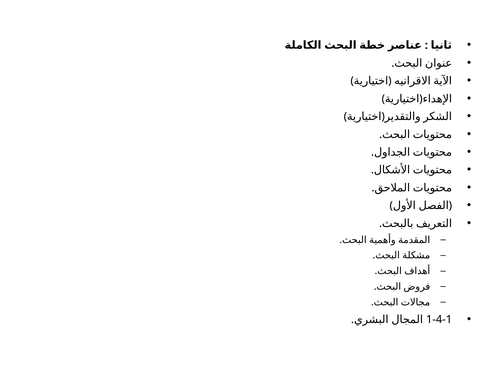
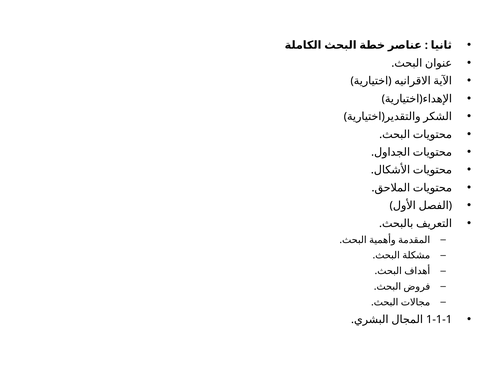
1-4-1: 1-4-1 -> 1-1-1
